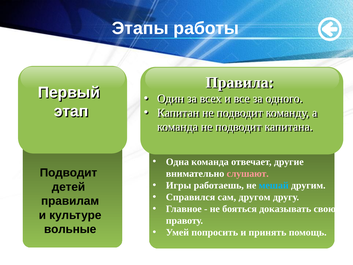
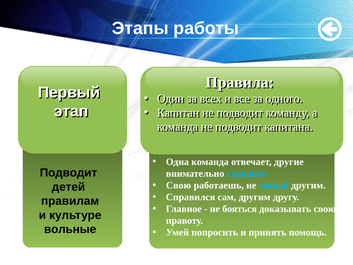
слушают colour: pink -> light blue
Игры at (179, 185): Игры -> Свою
сам другом: другом -> другим
